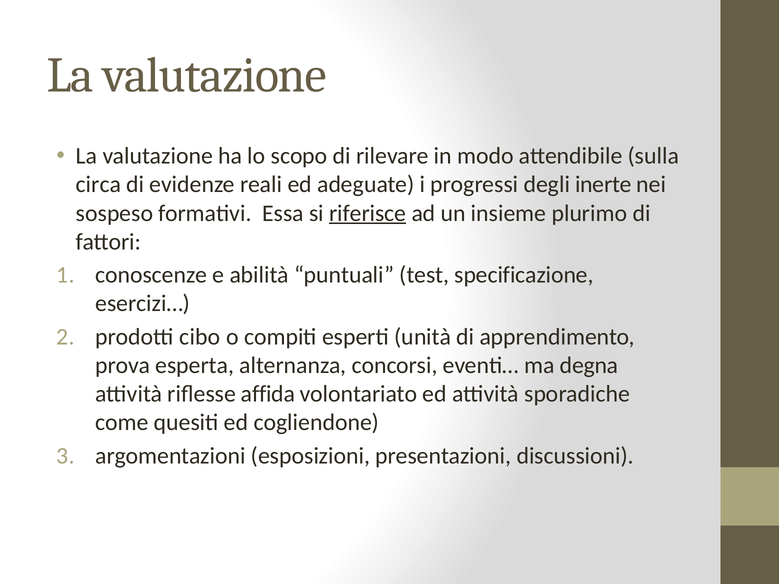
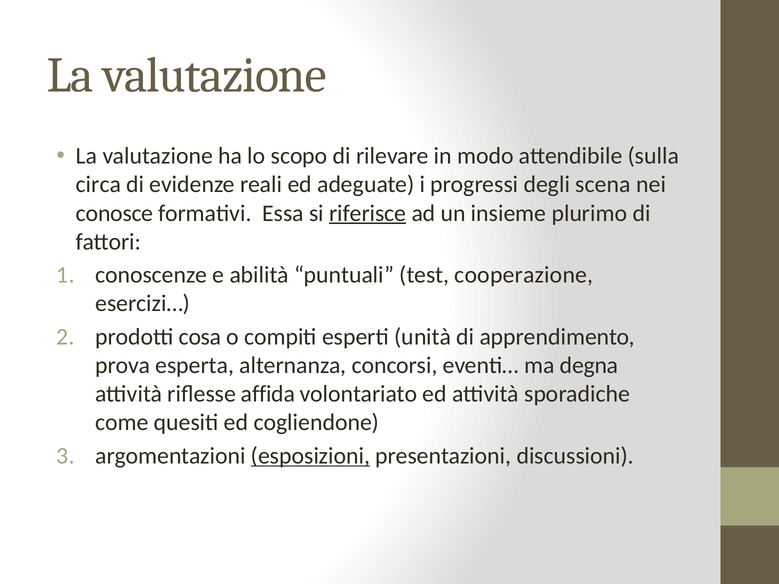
inerte: inerte -> scena
sospeso: sospeso -> conosce
specificazione: specificazione -> cooperazione
cibo: cibo -> cosa
esposizioni underline: none -> present
